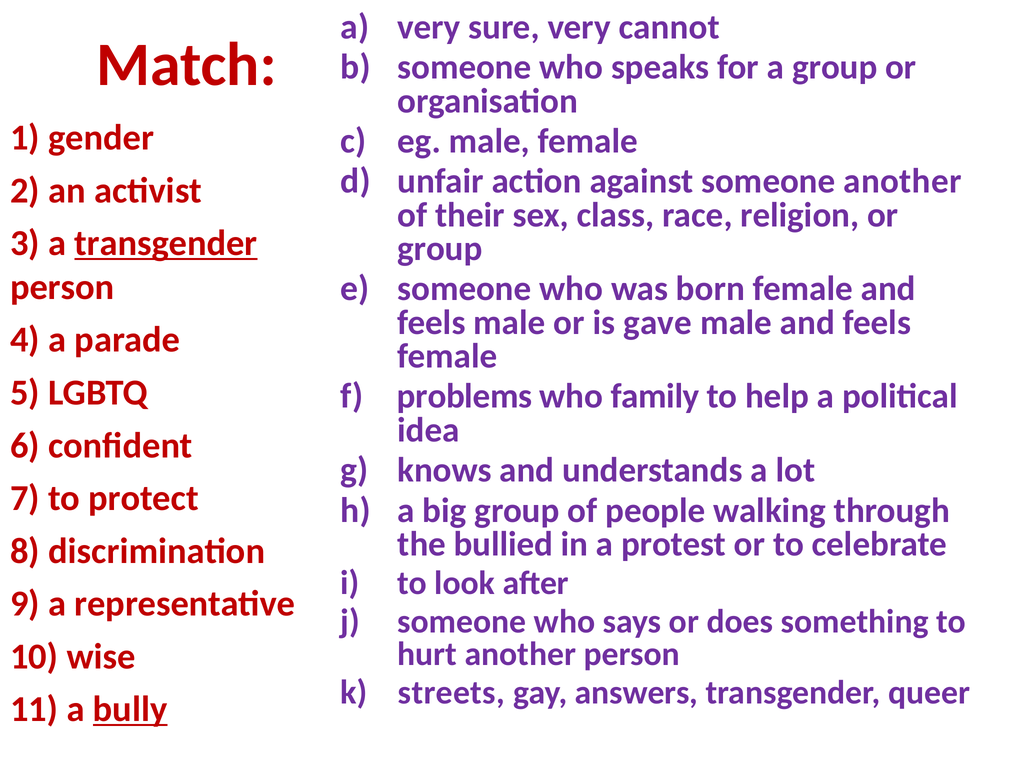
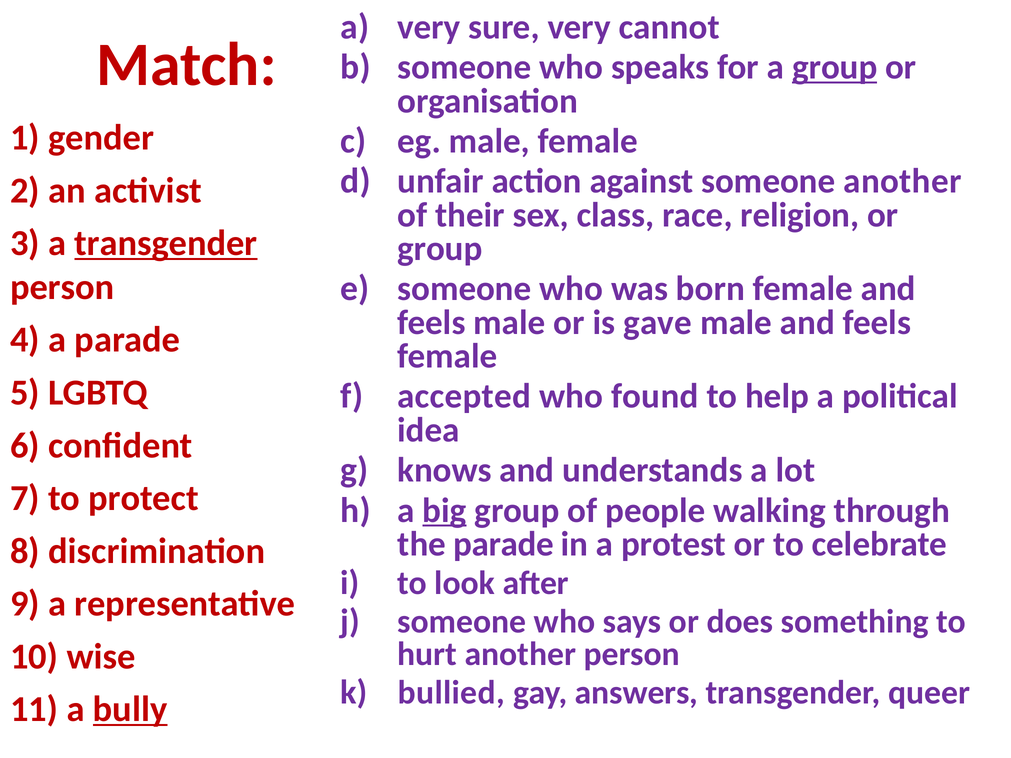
group at (835, 67) underline: none -> present
problems: problems -> accepted
family: family -> found
big underline: none -> present
the bullied: bullied -> parade
streets: streets -> bullied
